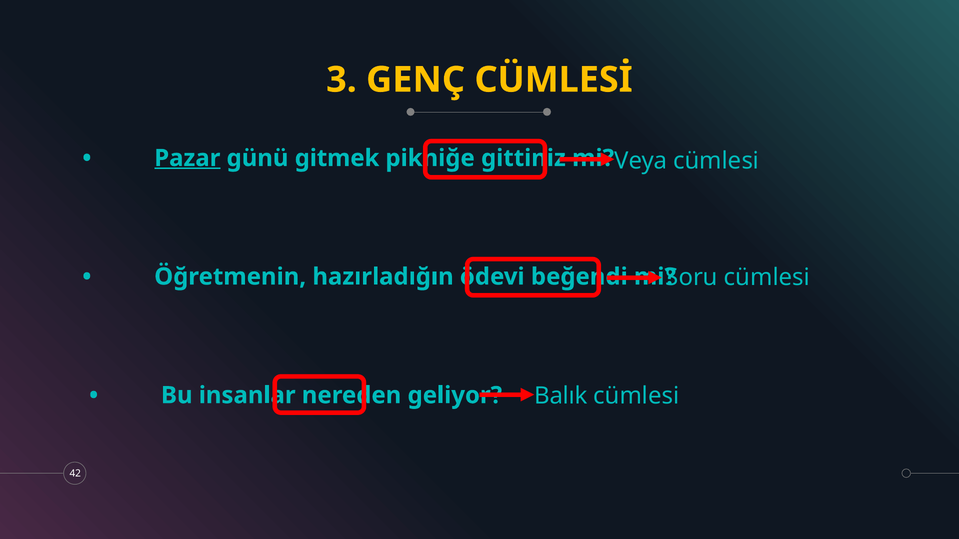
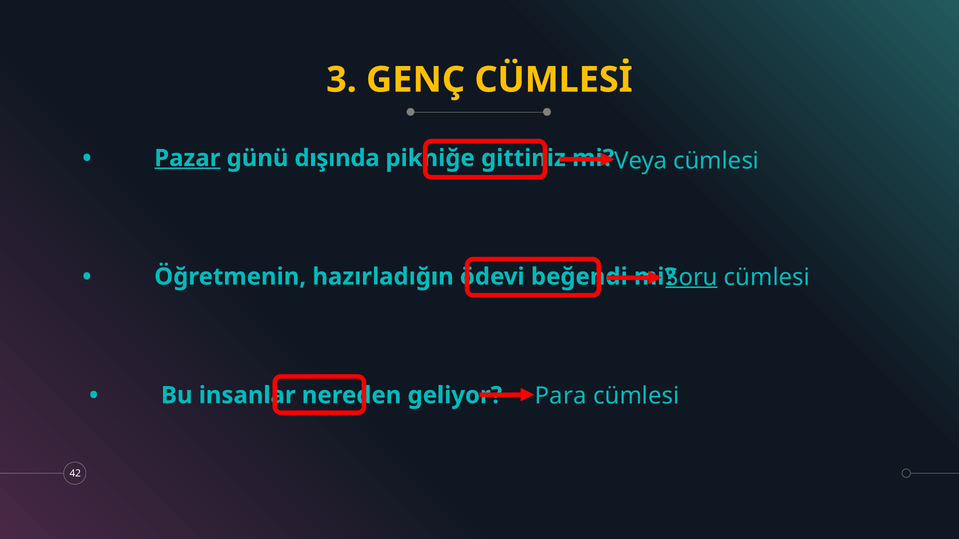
gitmek: gitmek -> dışında
Soru underline: none -> present
Balık: Balık -> Para
